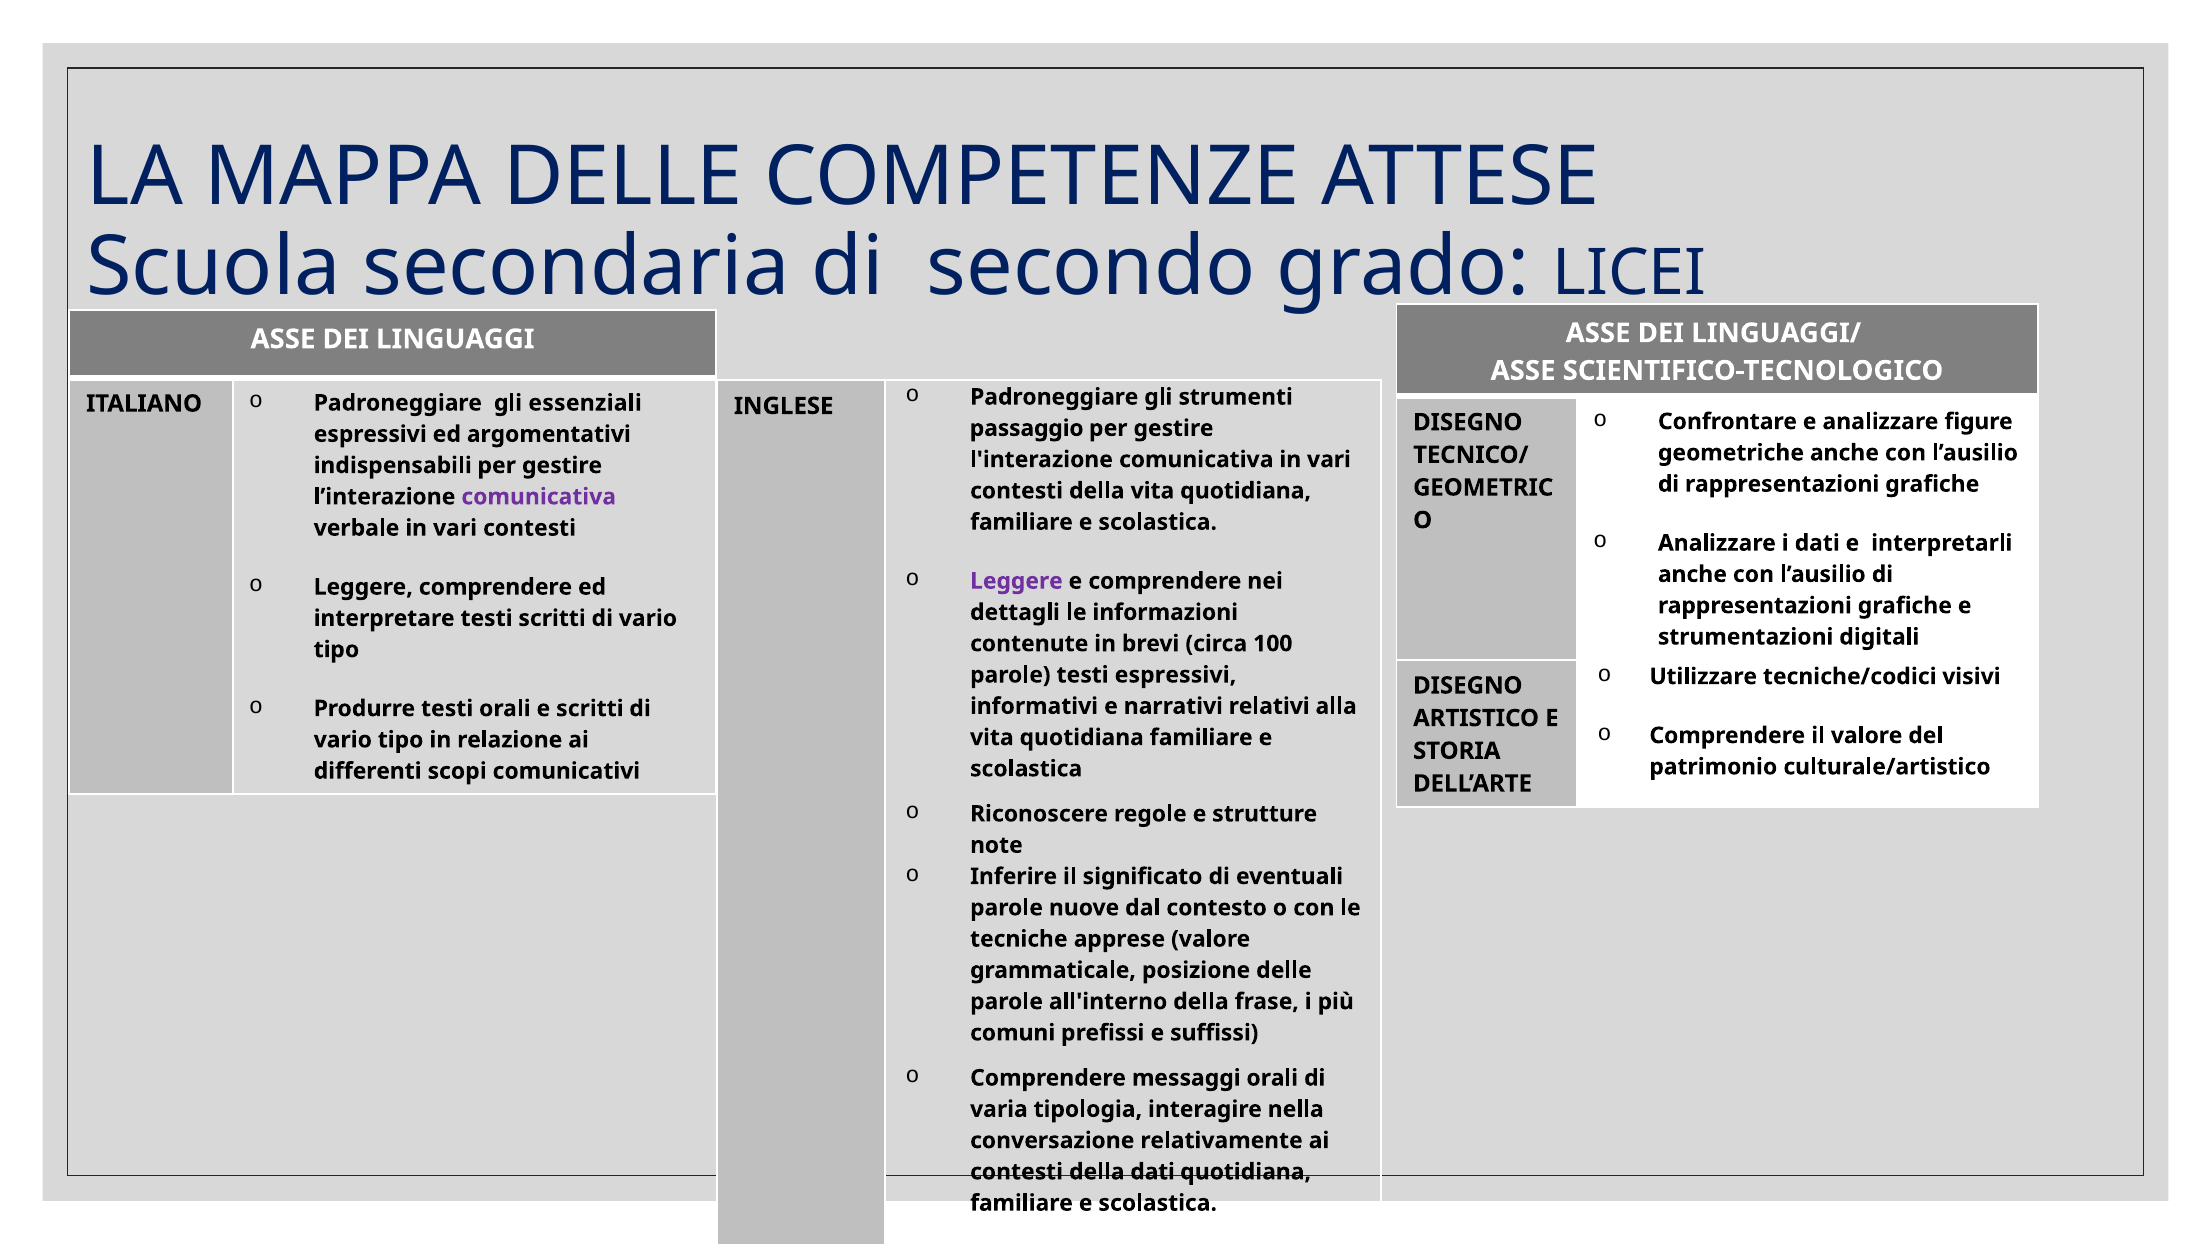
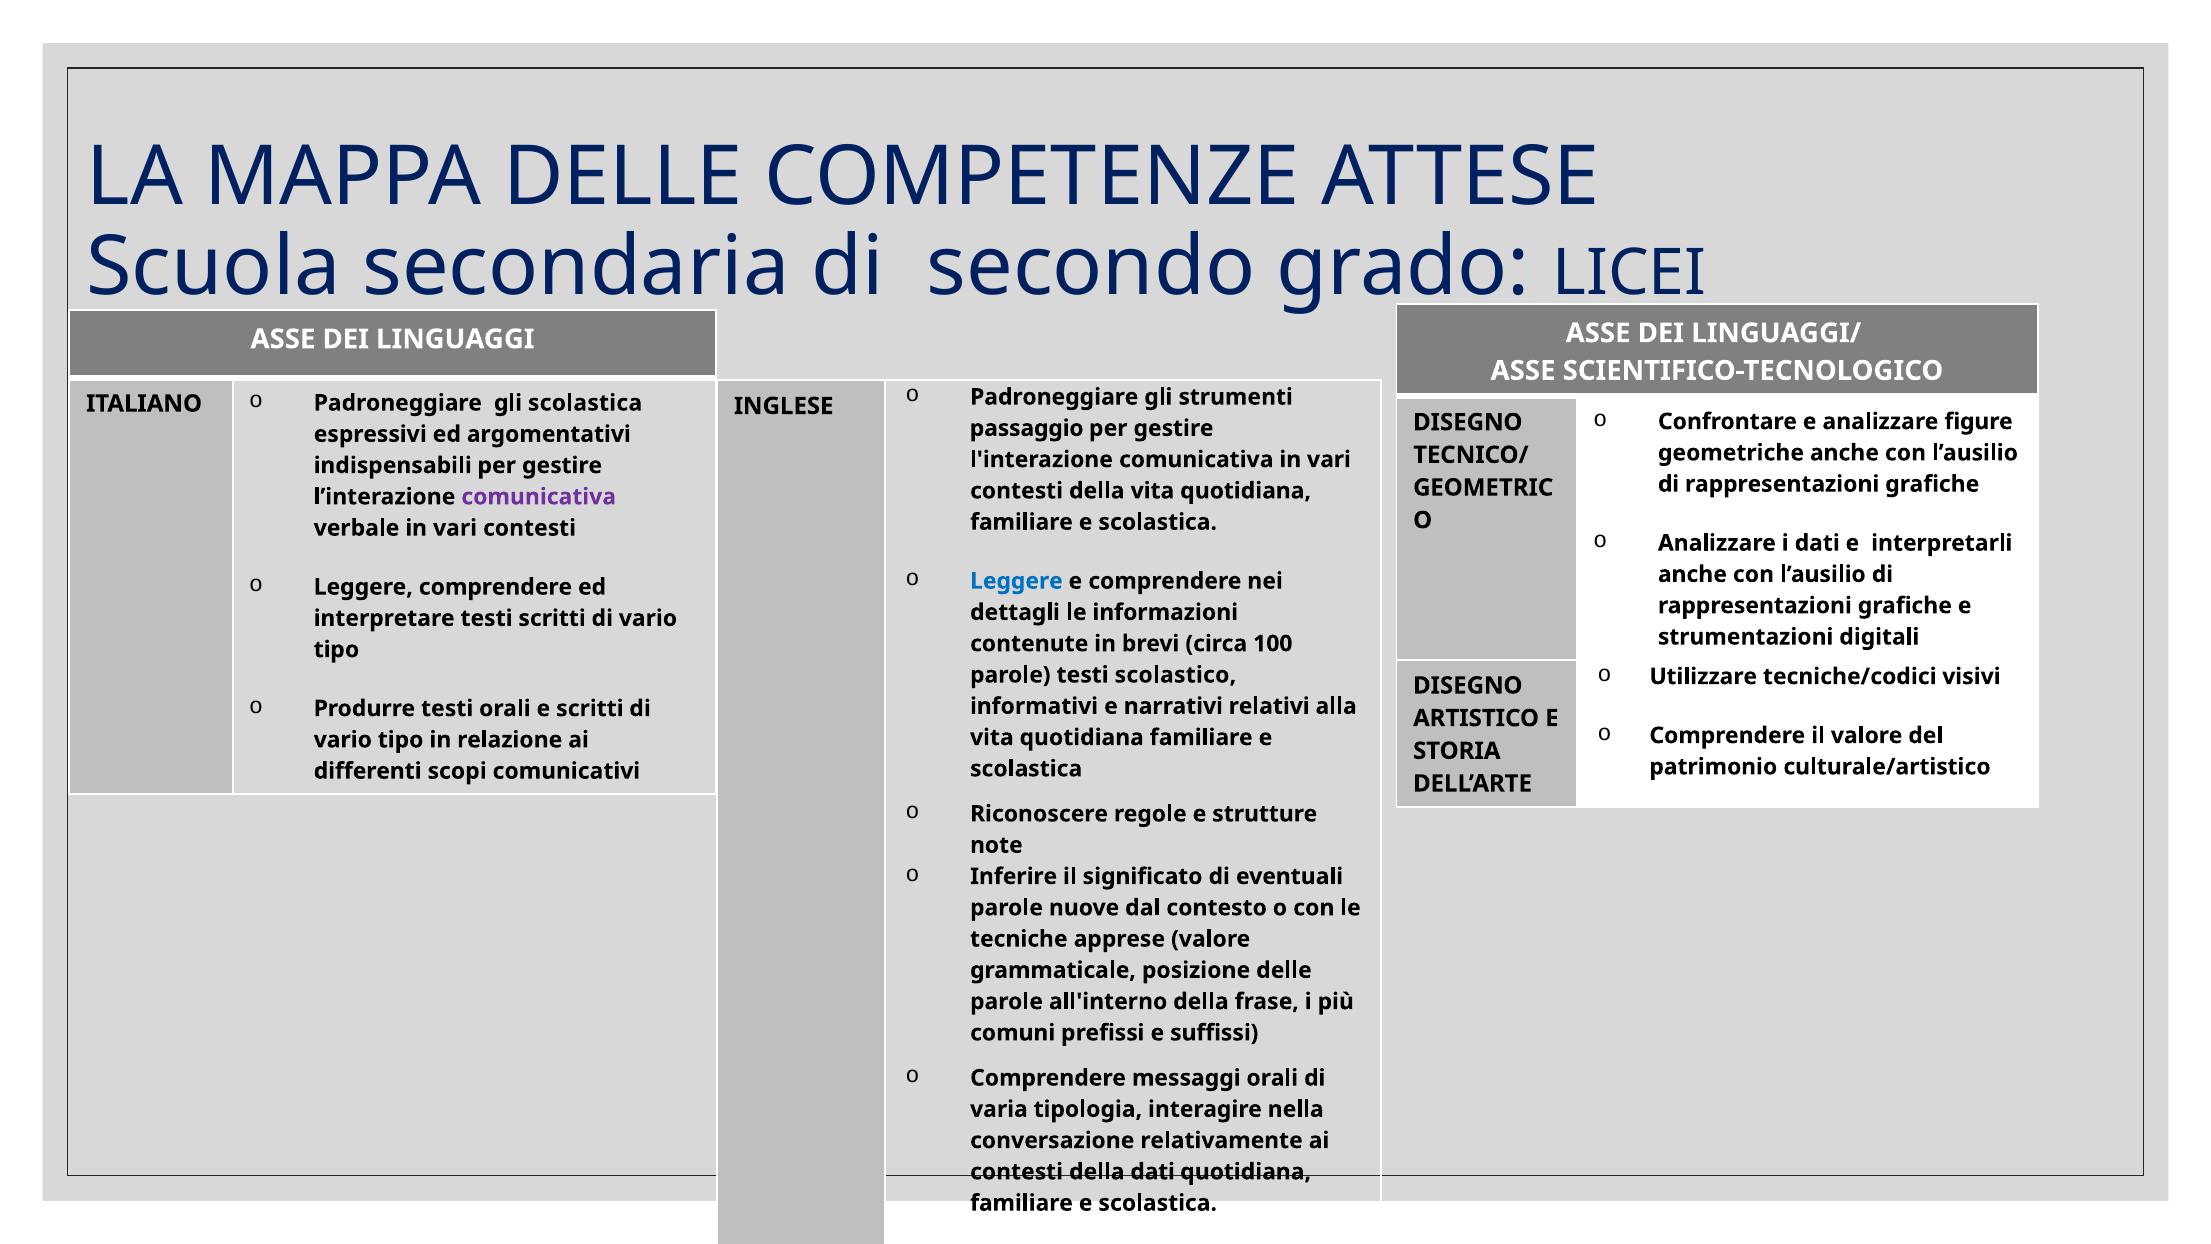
gli essenziali: essenziali -> scolastica
Leggere at (1016, 581) colour: purple -> blue
testi espressivi: espressivi -> scolastico
